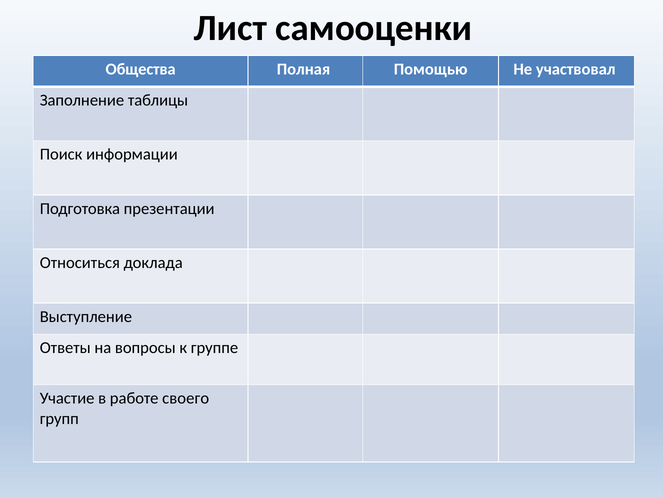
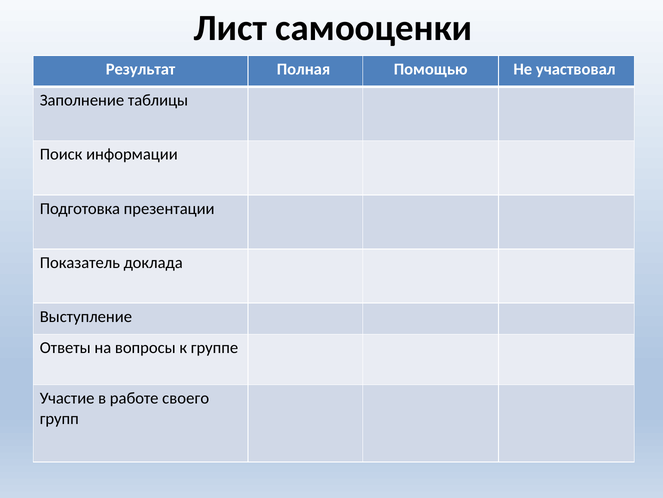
Общества: Общества -> Результат
Относиться: Относиться -> Показатель
